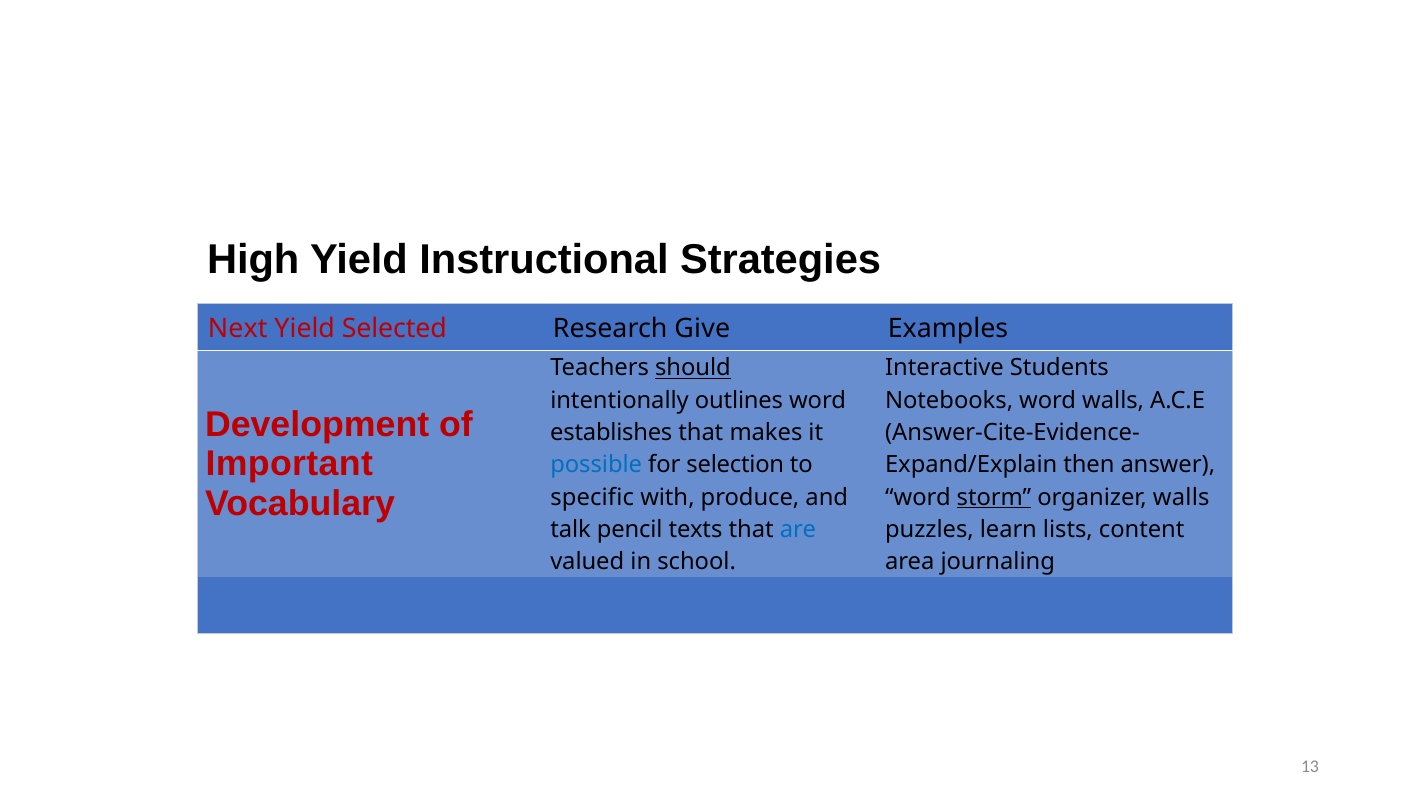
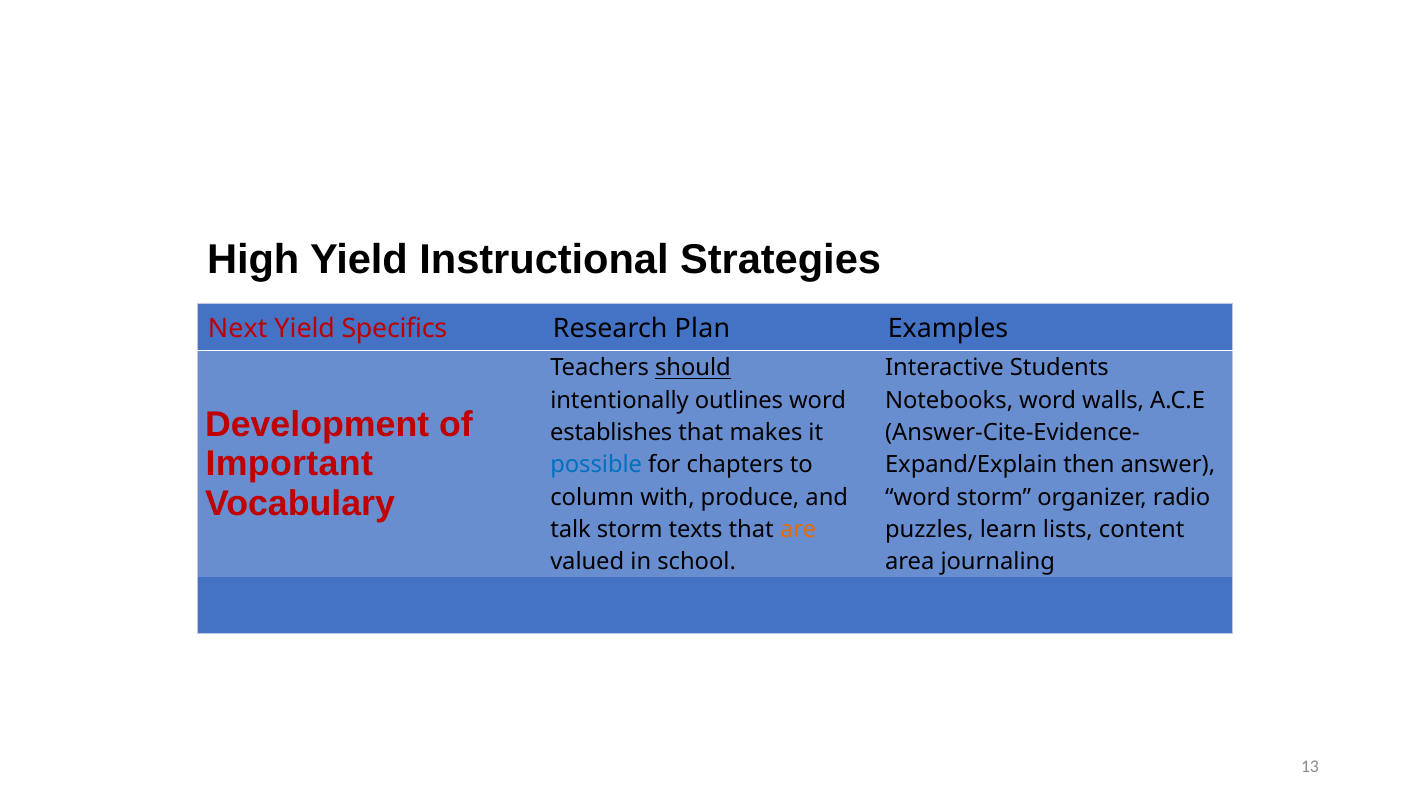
Selected: Selected -> Specifics
Give: Give -> Plan
selection: selection -> chapters
specific: specific -> column
storm at (994, 497) underline: present -> none
organizer walls: walls -> radio
talk pencil: pencil -> storm
are colour: blue -> orange
